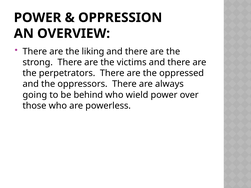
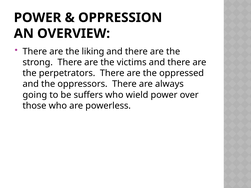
behind: behind -> suffers
